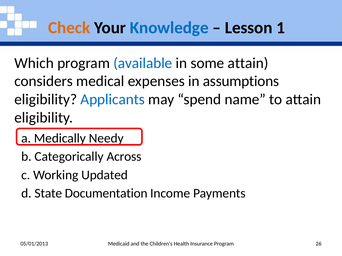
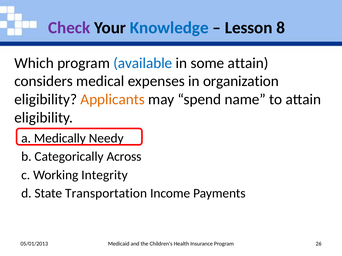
Check colour: orange -> purple
1: 1 -> 8
assumptions: assumptions -> organization
Applicants colour: blue -> orange
Updated: Updated -> Integrity
Documentation: Documentation -> Transportation
